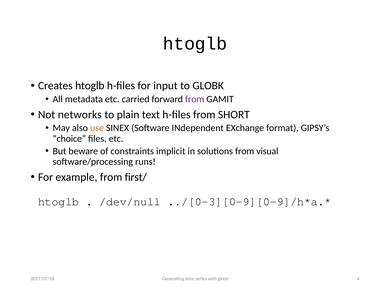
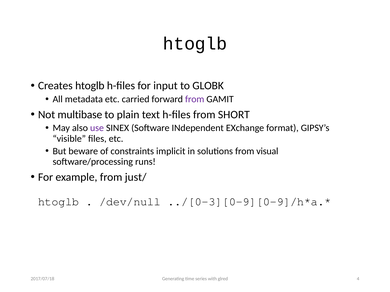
networks: networks -> multibase
use colour: orange -> purple
choice: choice -> visible
first/: first/ -> just/
